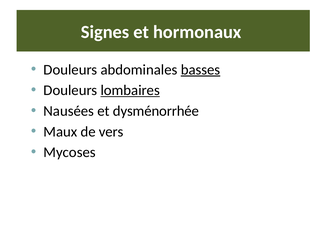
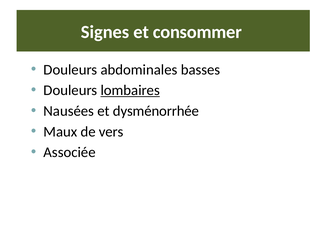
hormonaux: hormonaux -> consommer
basses underline: present -> none
Mycoses: Mycoses -> Associée
